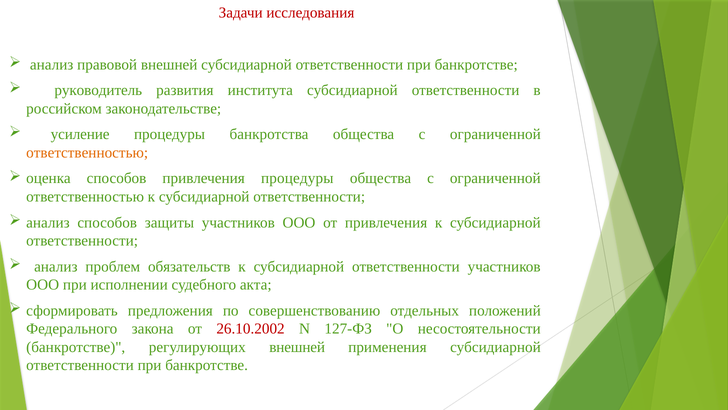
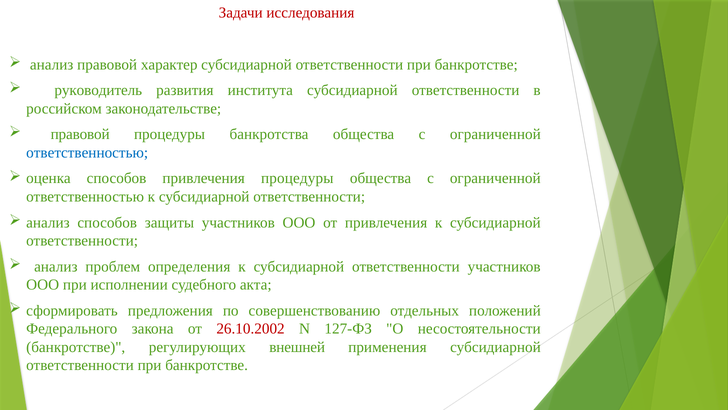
правовой внешней: внешней -> характер
усиление at (80, 134): усиление -> правовой
ответственностью at (87, 152) colour: orange -> blue
обязательств: обязательств -> определения
